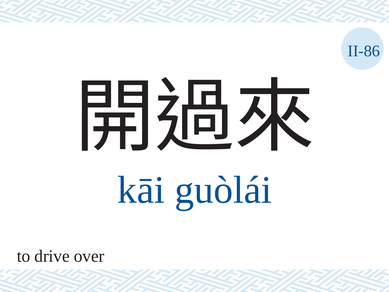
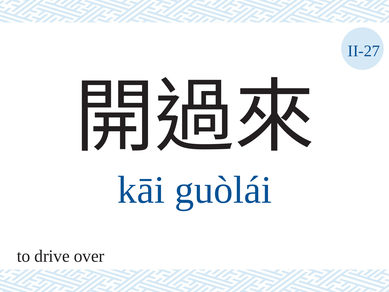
II-86: II-86 -> II-27
